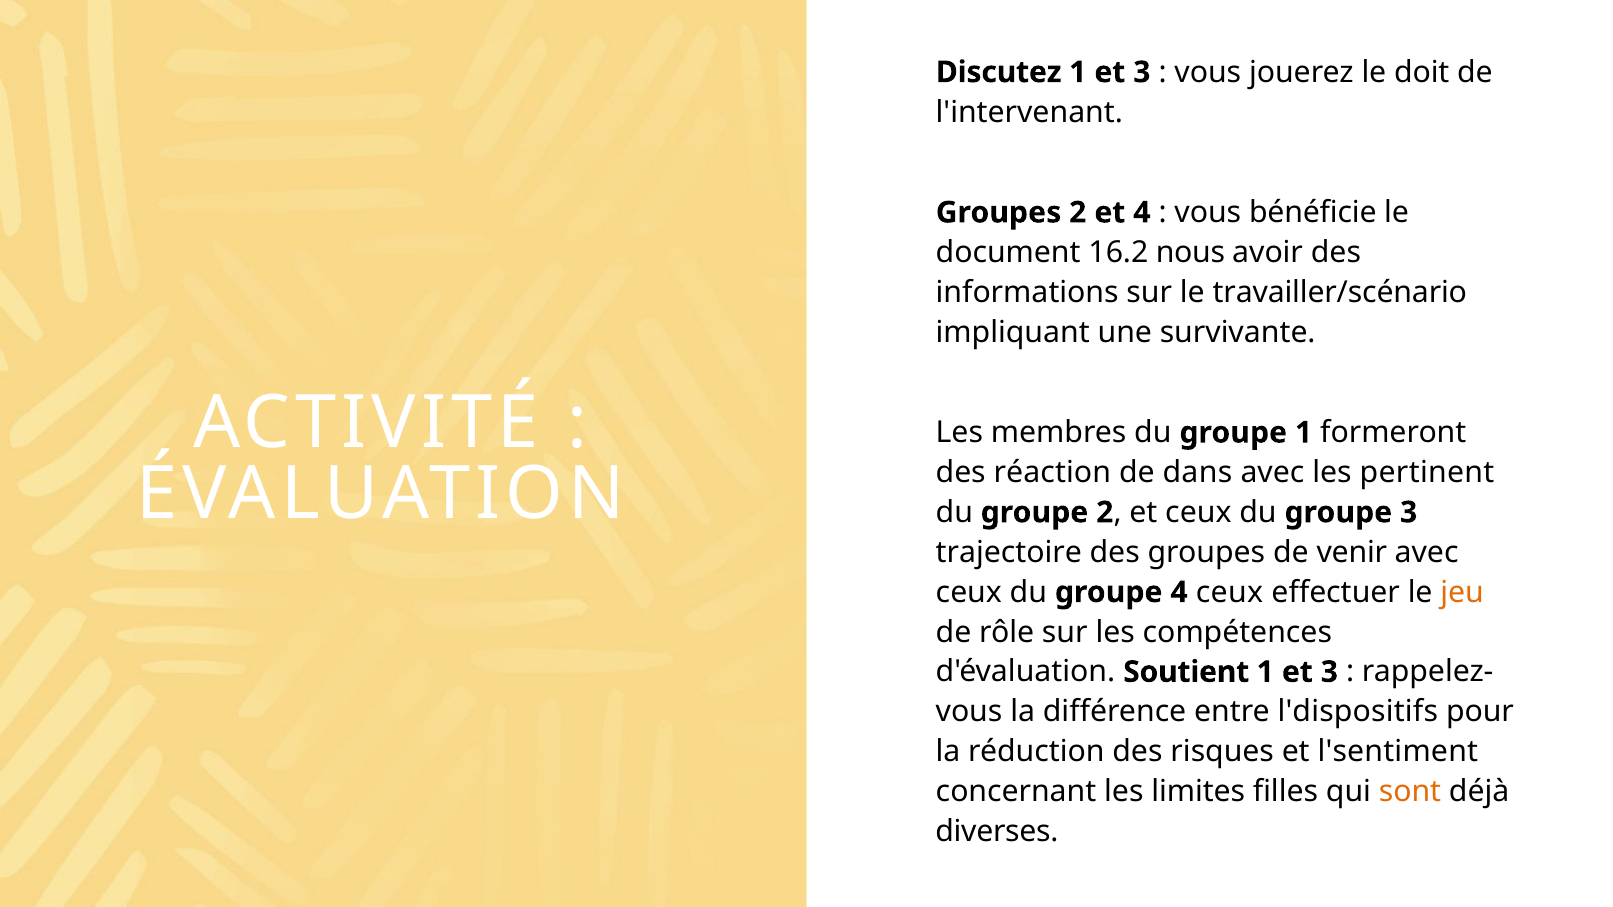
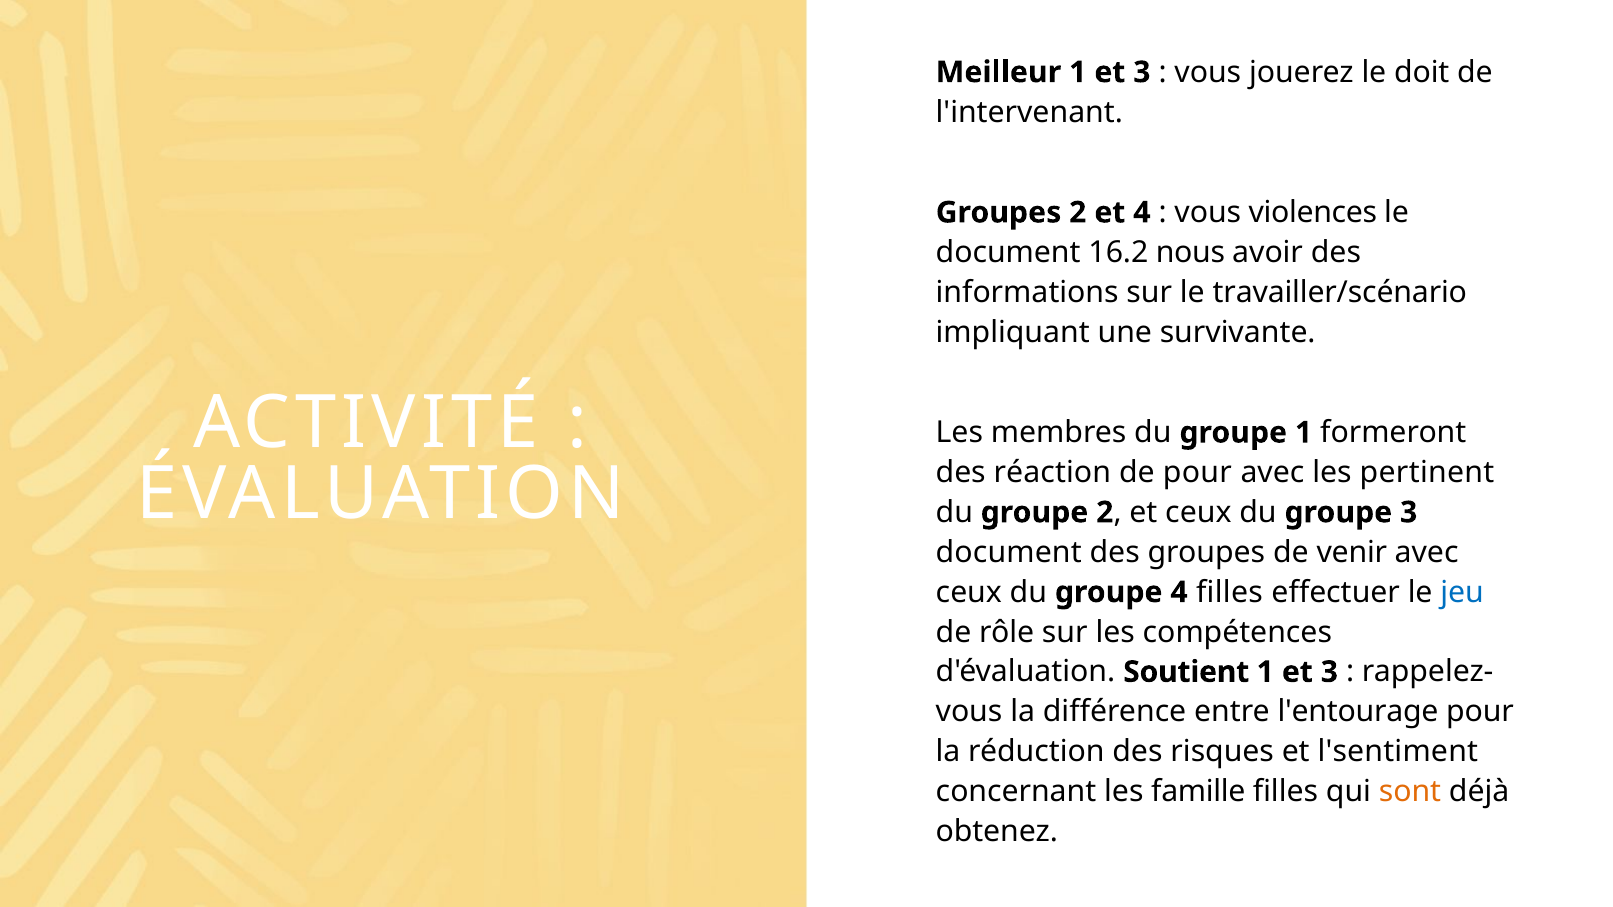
Discutez: Discutez -> Meilleur
bénéficie: bénéficie -> violences
de dans: dans -> pour
trajectoire at (1009, 552): trajectoire -> document
4 ceux: ceux -> filles
jeu colour: orange -> blue
l'dispositifs: l'dispositifs -> l'entourage
limites: limites -> famille
diverses: diverses -> obtenez
